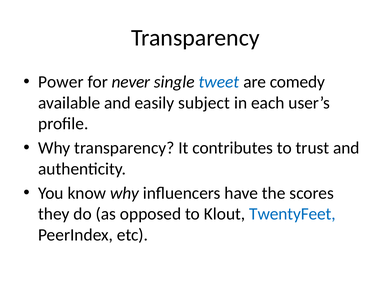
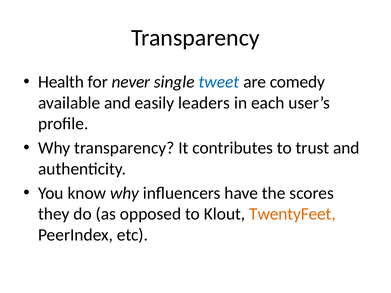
Power: Power -> Health
subject: subject -> leaders
TwentyFeet colour: blue -> orange
